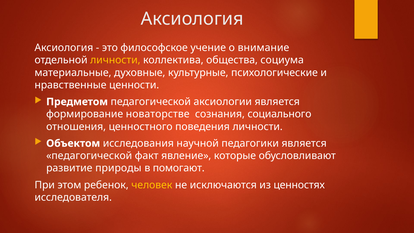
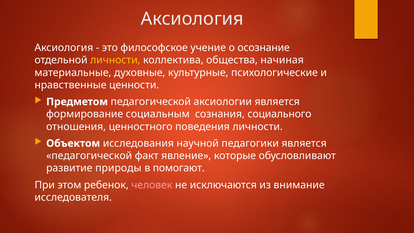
внимание: внимание -> осознание
социума: социума -> начиная
новаторстве: новаторстве -> социальным
человек colour: yellow -> pink
ценностях: ценностях -> внимание
